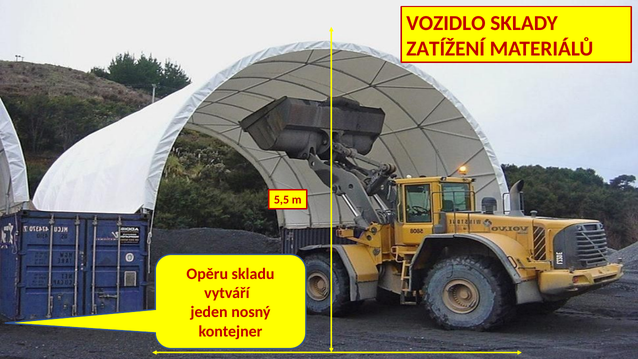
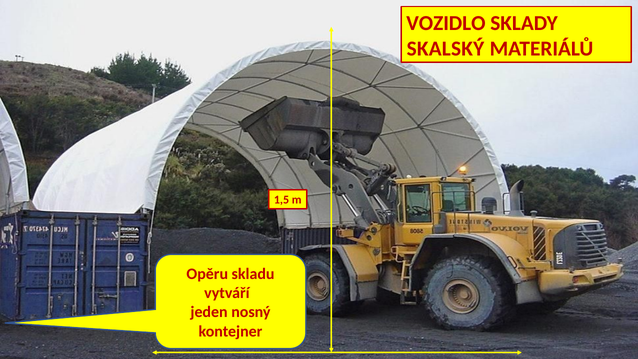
ZATÍŽENÍ: ZATÍŽENÍ -> SKALSKÝ
5,5: 5,5 -> 1,5
